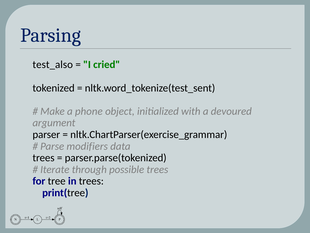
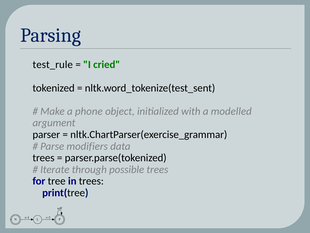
test_also: test_also -> test_rule
devoured: devoured -> modelled
